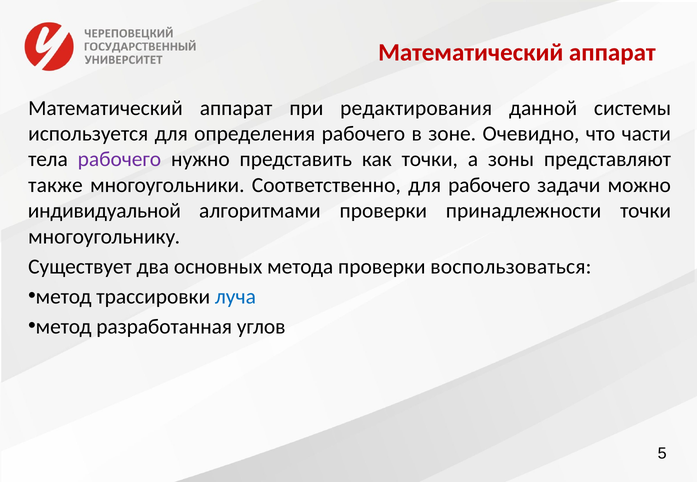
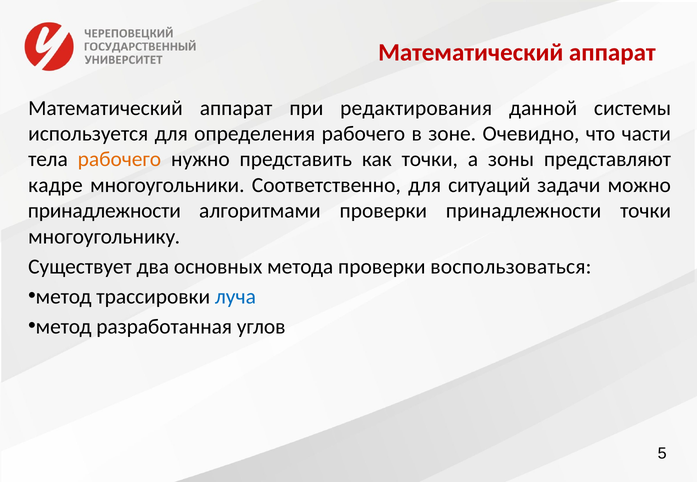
рабочего at (119, 160) colour: purple -> orange
также: также -> кадре
для рабочего: рабочего -> ситуаций
индивидуальной at (104, 211): индивидуальной -> принадлежности
